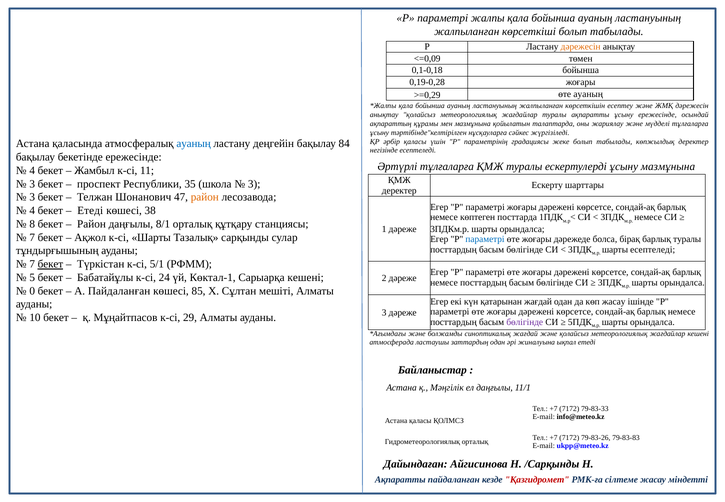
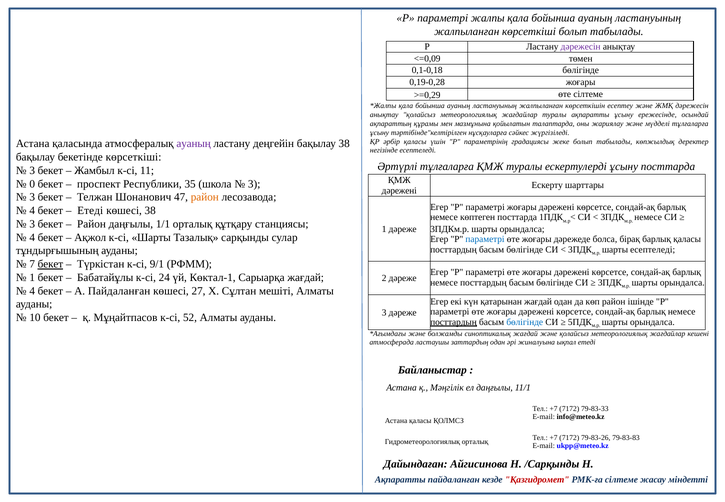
дәрежесін at (581, 47) colour: orange -> purple
0,1-0,18 бойынша: бойынша -> бөлігінде
өте ауаның: ауаның -> сілтеме
ауаның at (194, 144) colour: blue -> purple
бақылау 84: 84 -> 38
бекетінде ережесінде: ережесінде -> көрсеткіші
ұсыну мазмұнына: мазмұнына -> посттарда
4 at (32, 170): 4 -> 3
3 at (32, 184): 3 -> 0
деректер at (399, 190): деректер -> дәрежені
8 at (32, 224): 8 -> 3
8/1: 8/1 -> 1/1
7 at (32, 237): 7 -> 4
барлық туралы: туралы -> қаласы
5/1: 5/1 -> 9/1
5 at (32, 278): 5 -> 1
Сарыарқа кешені: кешені -> жағдай
0 at (32, 291): 0 -> 4
85: 85 -> 27
көп жасау: жасау -> район
29: 29 -> 52
посттардың at (454, 322) underline: none -> present
бөлігінде at (525, 322) colour: purple -> blue
